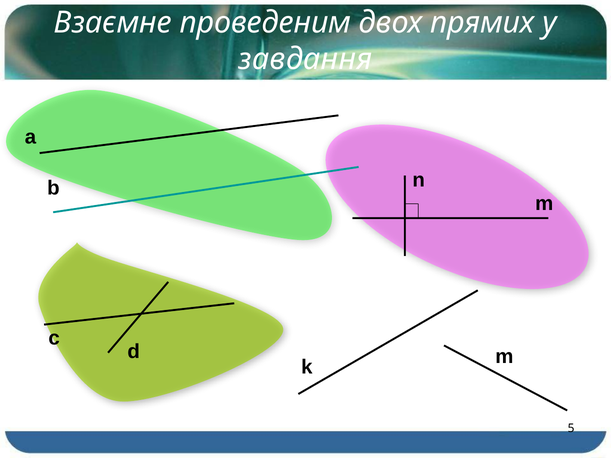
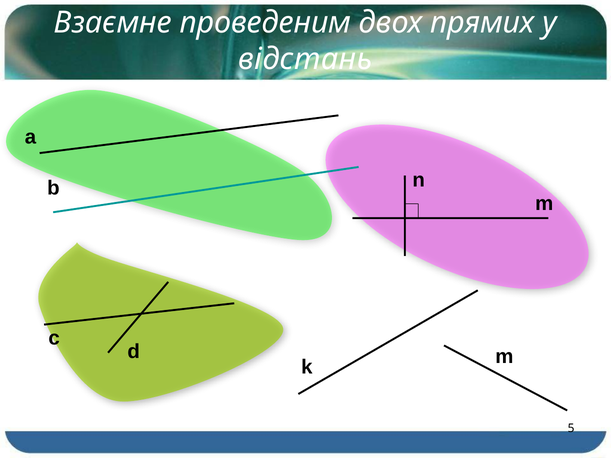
завдання: завдання -> відстань
